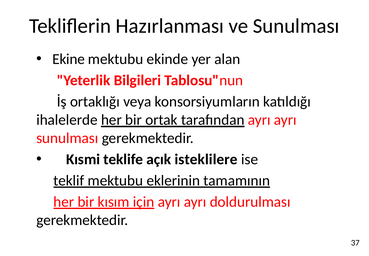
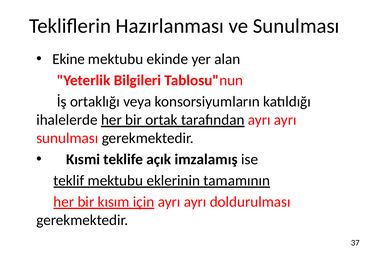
isteklilere: isteklilere -> imzalamış
